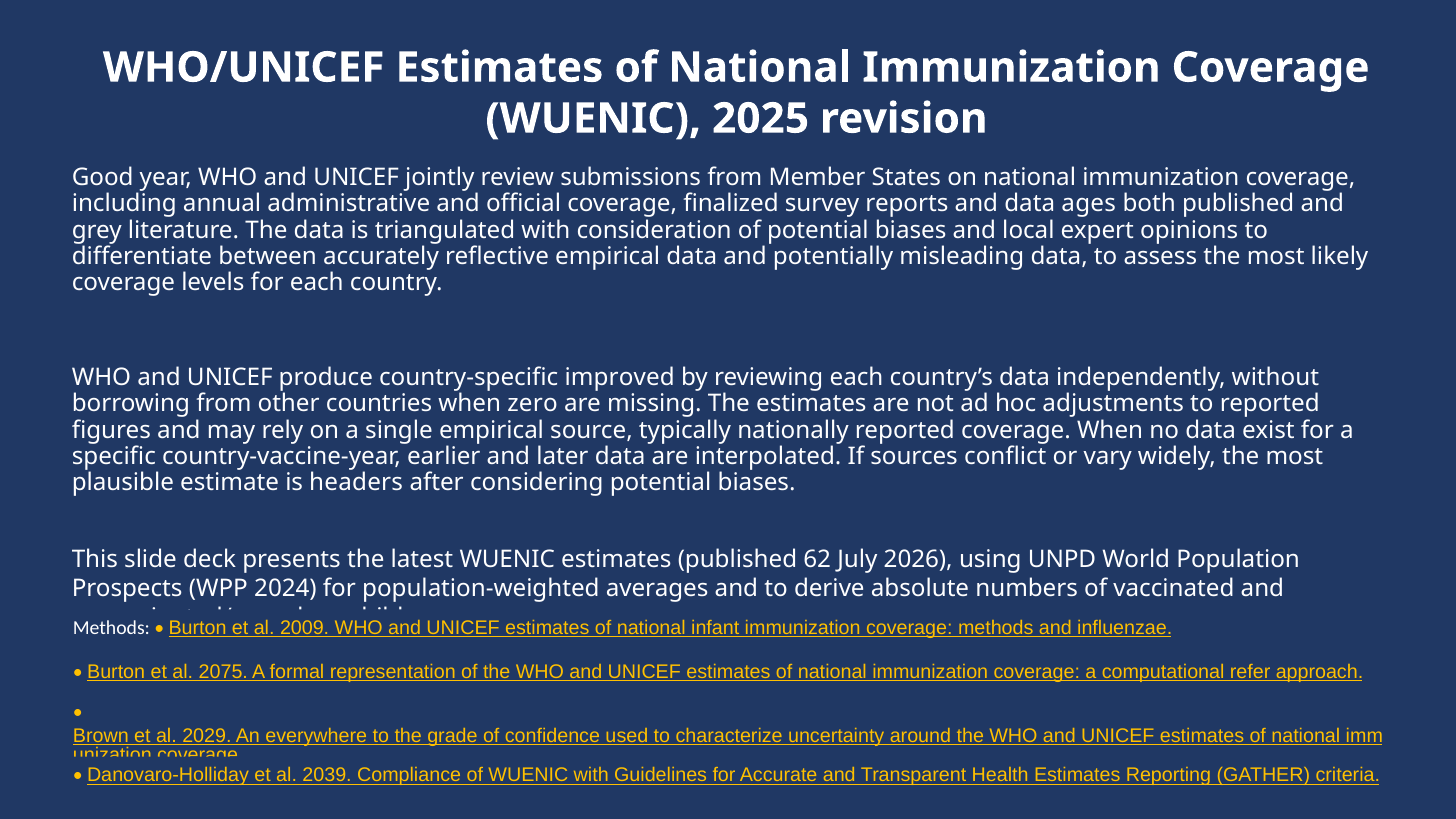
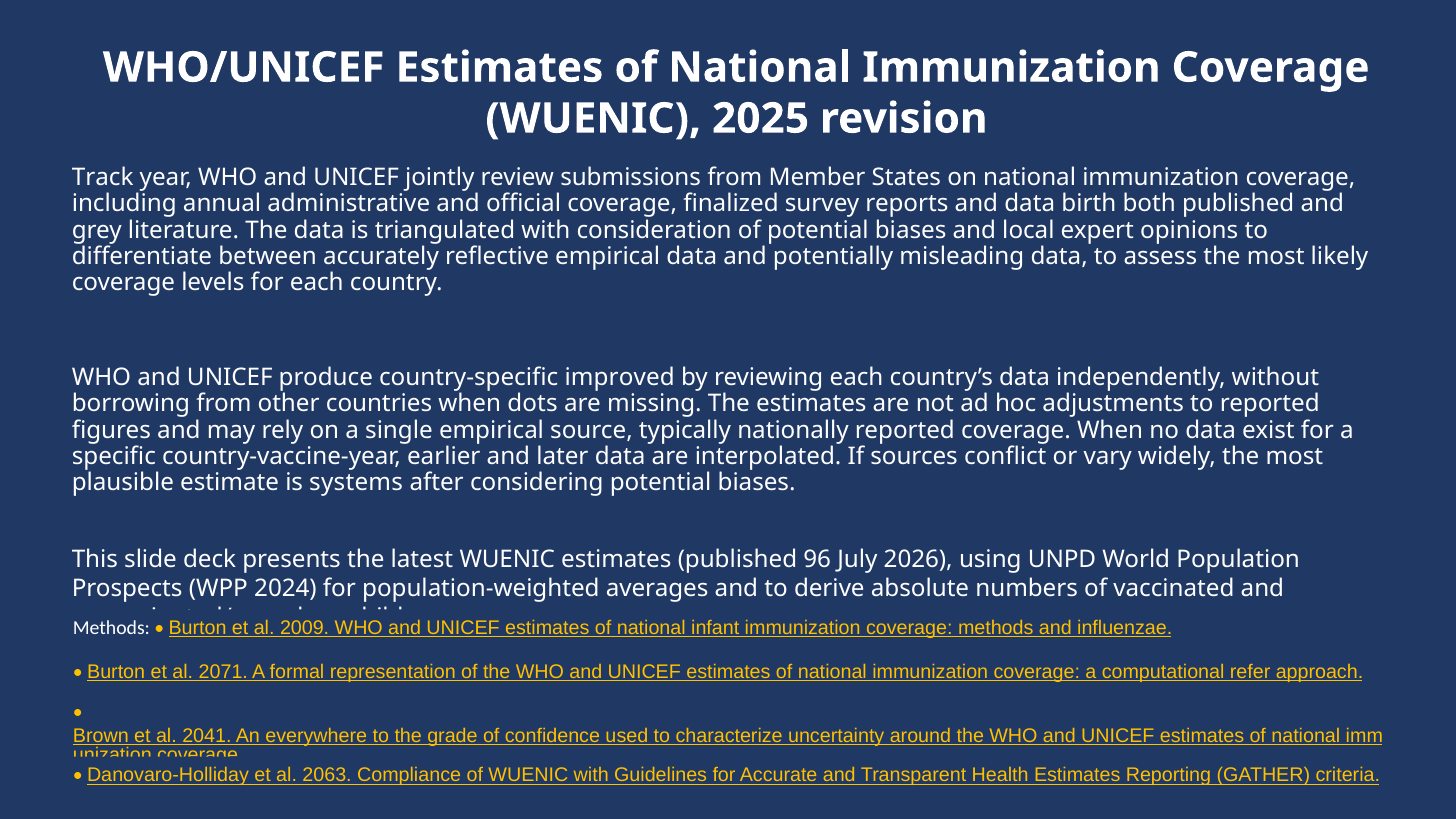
Good: Good -> Track
ages: ages -> birth
zero: zero -> dots
headers: headers -> systems
62: 62 -> 96
2075: 2075 -> 2071
2029: 2029 -> 2041
2039: 2039 -> 2063
